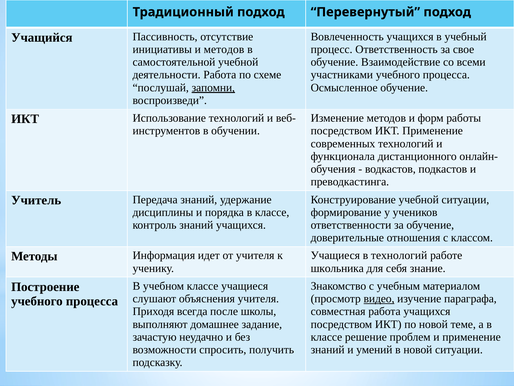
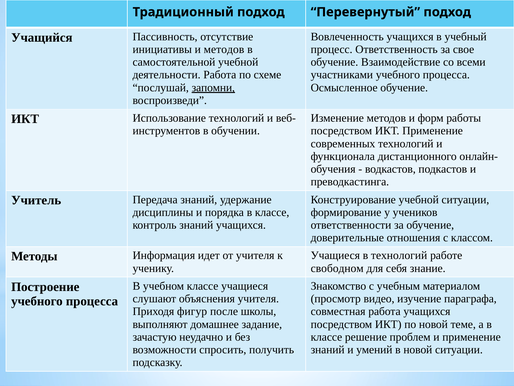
школьника: школьника -> свободном
видео underline: present -> none
всегда: всегда -> фигур
